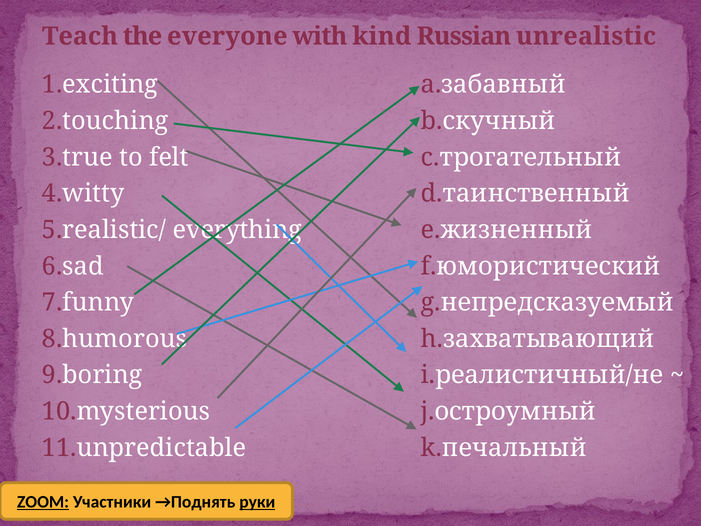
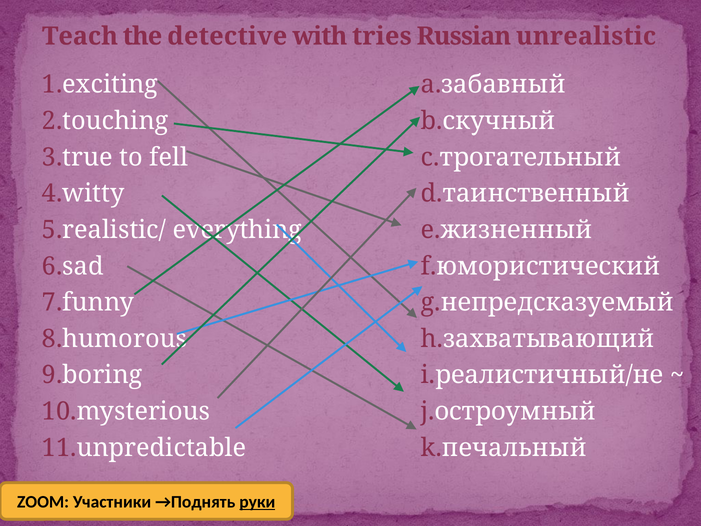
everyone: everyone -> detective
kind: kind -> tries
felt: felt -> fell
ZOOM underline: present -> none
